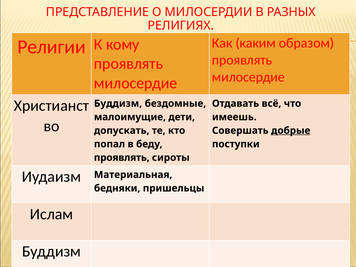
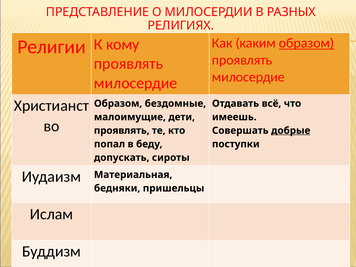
образом at (307, 43) underline: none -> present
Буддизм at (118, 103): Буддизм -> Образом
допускать at (122, 131): допускать -> проявлять
проявлять at (122, 158): проявлять -> допускать
